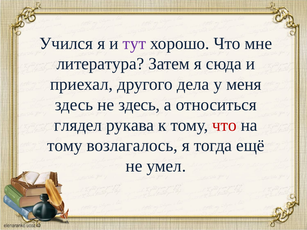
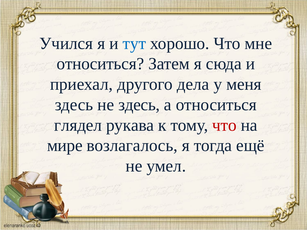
тут colour: purple -> blue
литература at (100, 64): литература -> относиться
тому at (65, 146): тому -> мире
